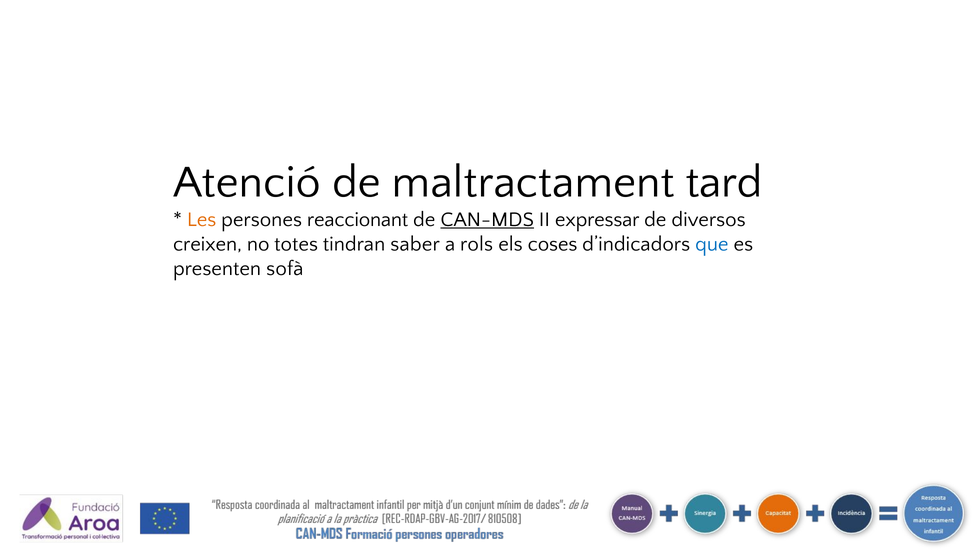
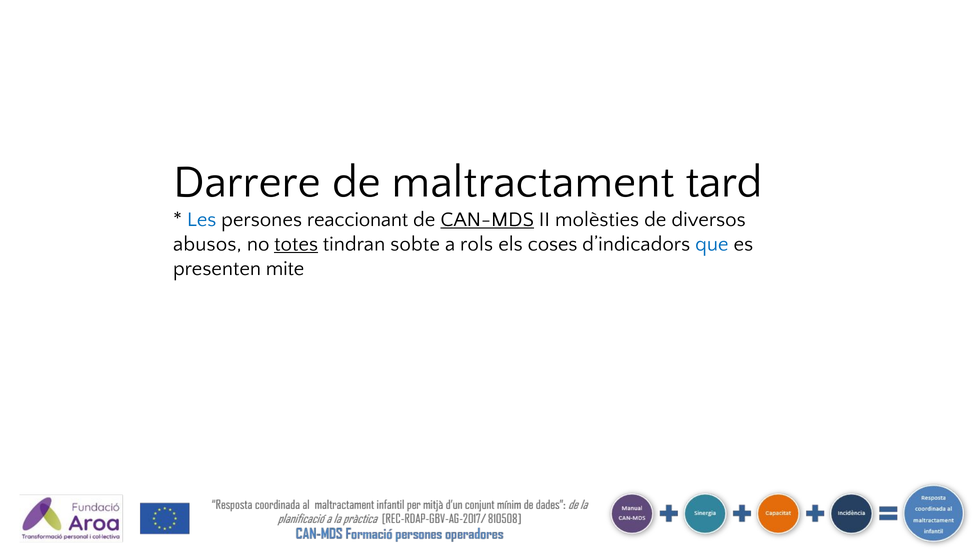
Atenció: Atenció -> Darrere
Les colour: orange -> blue
expressar: expressar -> molèsties
creixen: creixen -> abusos
totes underline: none -> present
saber: saber -> sobte
sofà: sofà -> mite
